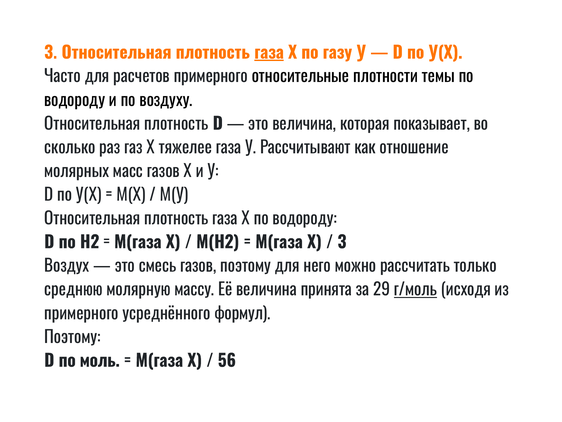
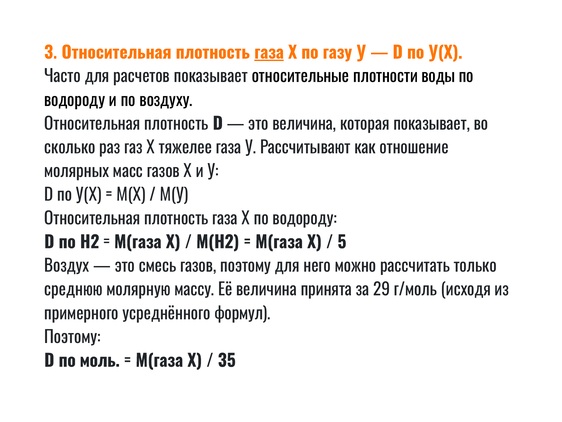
примерного at (211, 77): примерного -> показывает
темы: темы -> воды
3 at (342, 242): 3 -> 5
г/моль underline: present -> none
56: 56 -> 35
